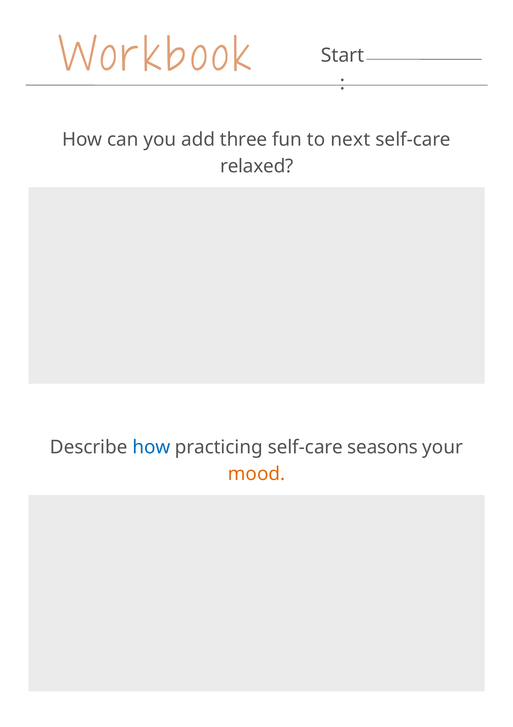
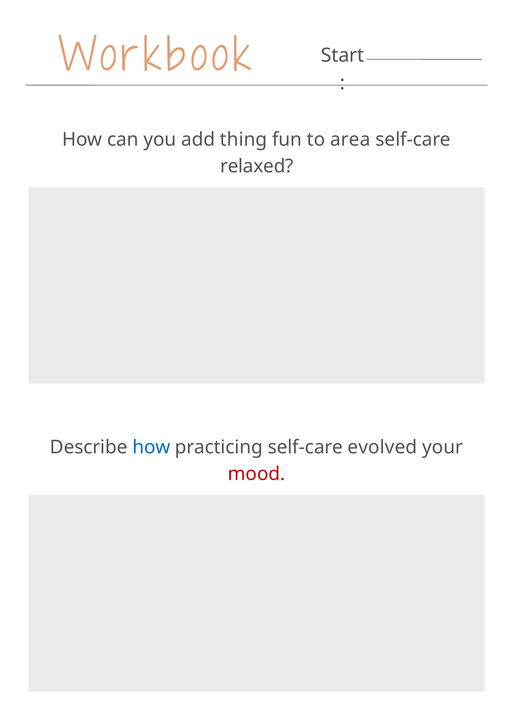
three: three -> thing
next: next -> area
seasons: seasons -> evolved
mood colour: orange -> red
